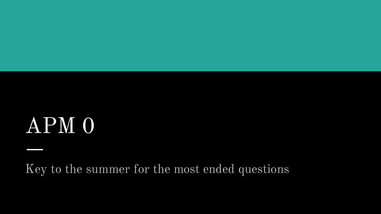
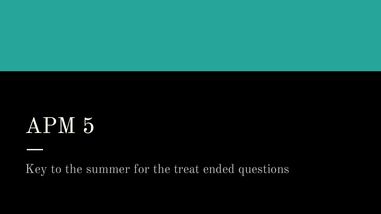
0: 0 -> 5
most: most -> treat
